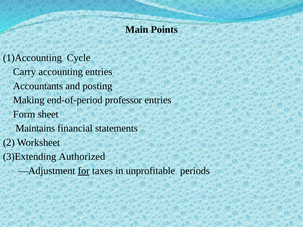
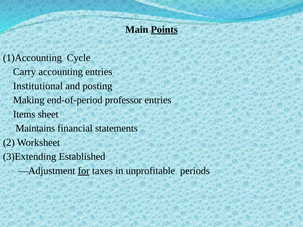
Points underline: none -> present
Accountants: Accountants -> Institutional
Form: Form -> Items
Authorized: Authorized -> Established
